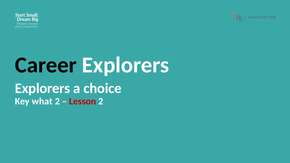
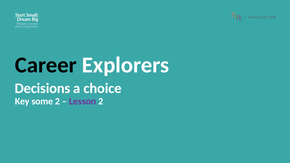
Explorers at (42, 88): Explorers -> Decisions
what: what -> some
Lesson colour: red -> purple
